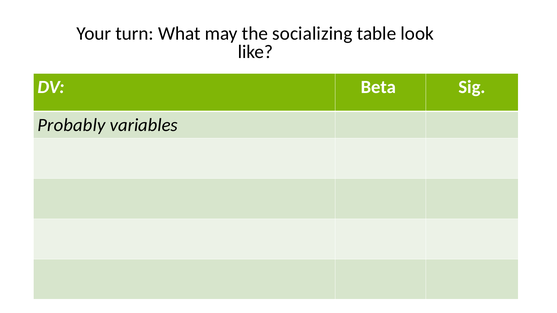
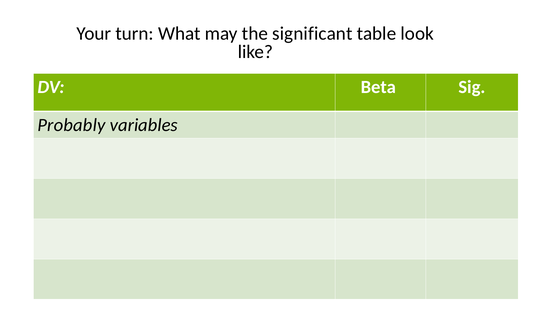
socializing: socializing -> significant
